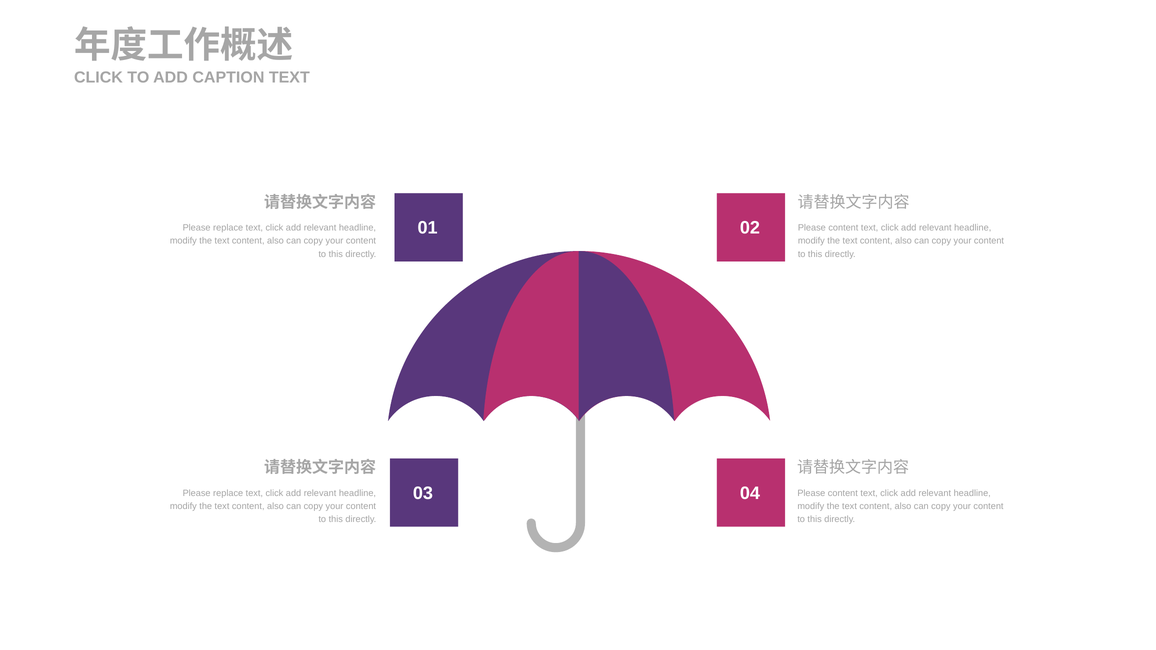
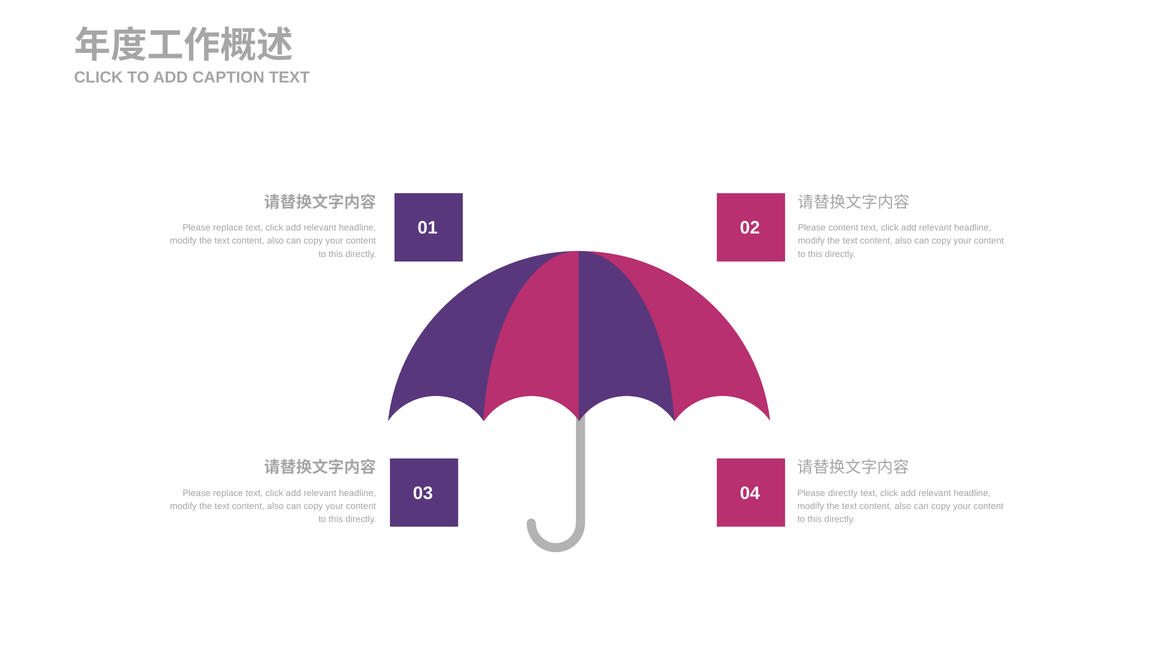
content at (843, 493): content -> directly
